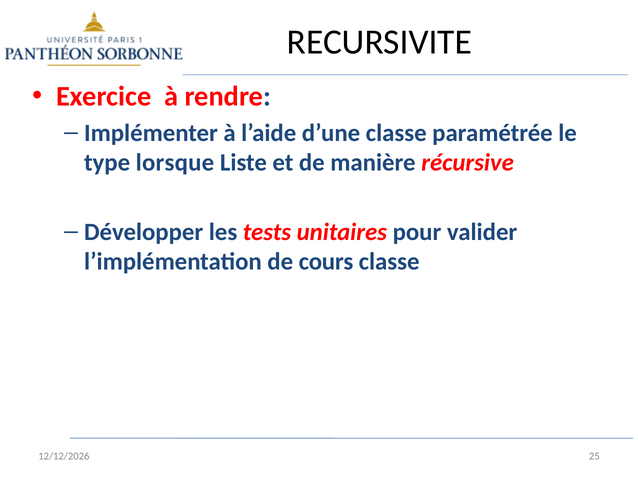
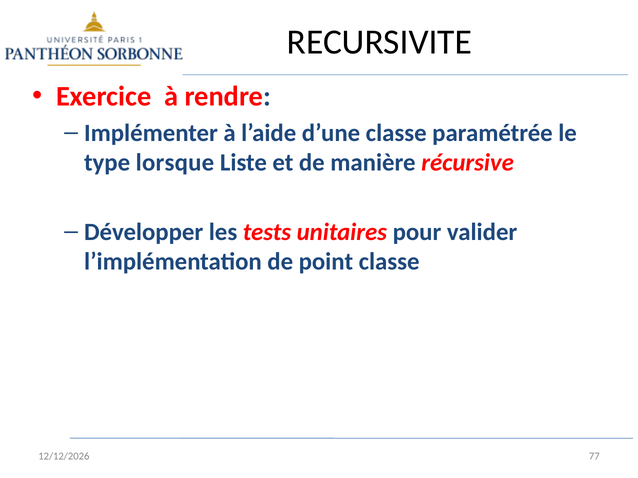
cours: cours -> point
25: 25 -> 77
